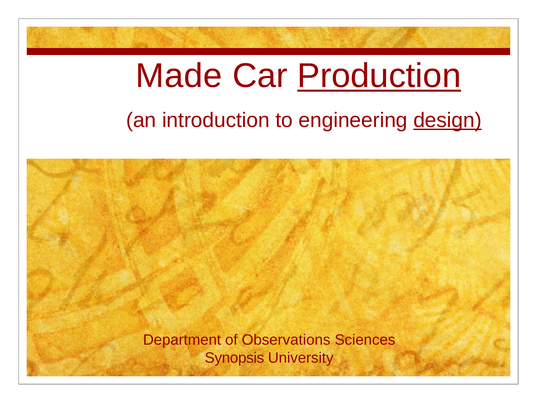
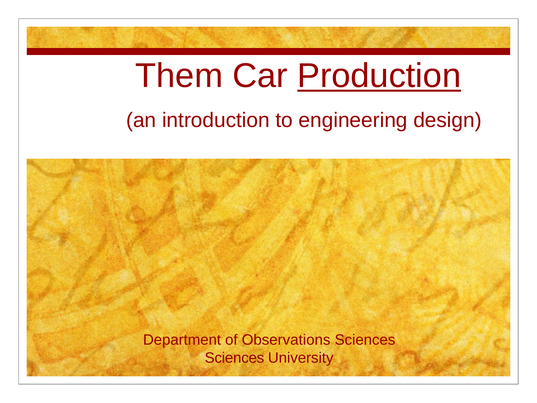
Made: Made -> Them
design underline: present -> none
Synopsis at (234, 358): Synopsis -> Sciences
